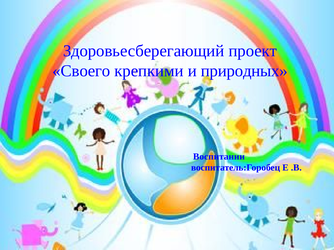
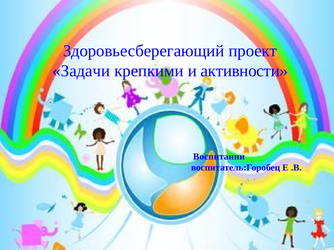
Своего: Своего -> Задачи
природных: природных -> активности
